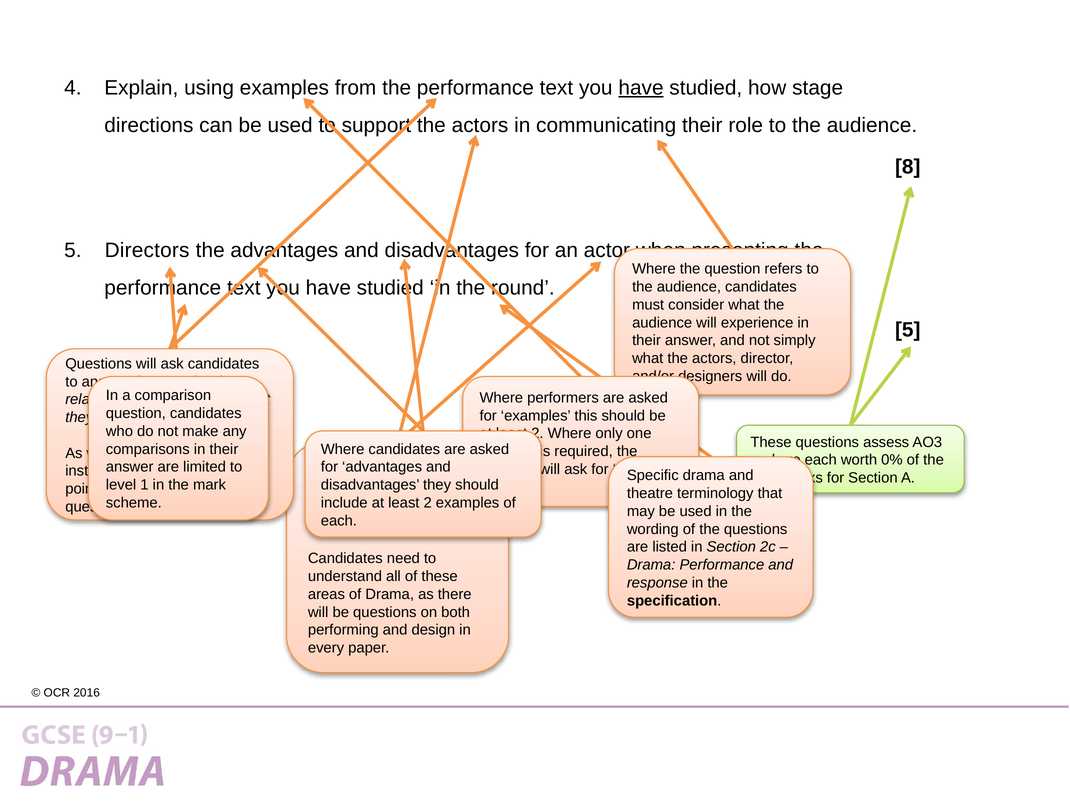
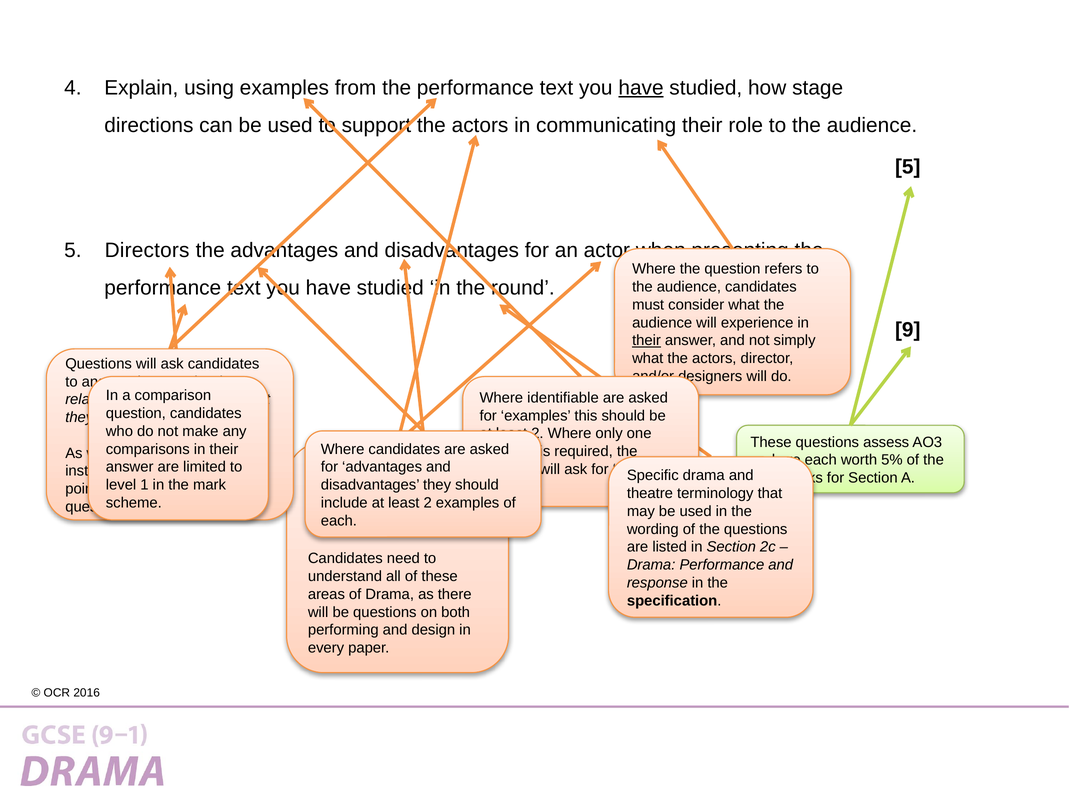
8 at (908, 167): 8 -> 5
5 at (908, 330): 5 -> 9
their at (647, 340) underline: none -> present
performers: performers -> identifiable
0%: 0% -> 5%
